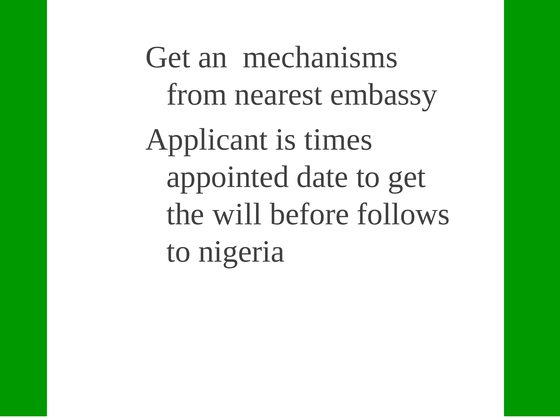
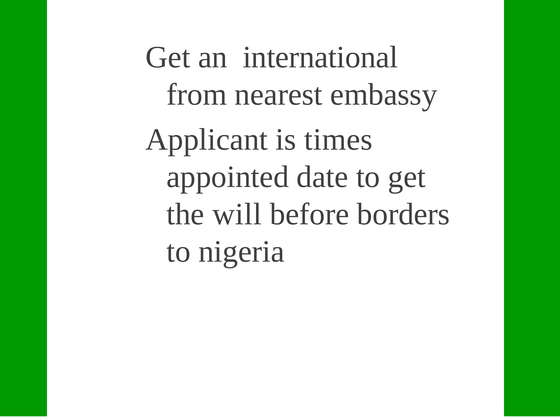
mechanisms: mechanisms -> international
follows: follows -> borders
